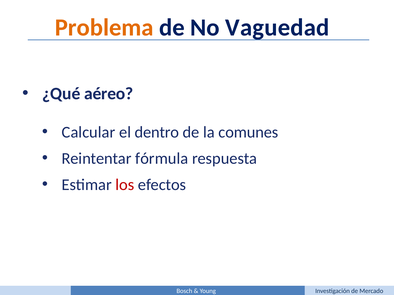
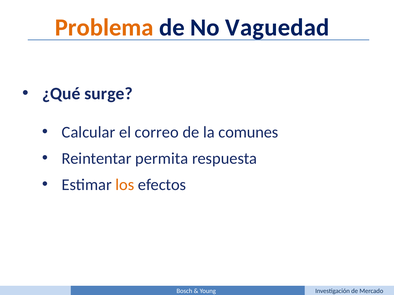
aéreo: aéreo -> surge
dentro: dentro -> correo
fórmula: fórmula -> permita
los colour: red -> orange
